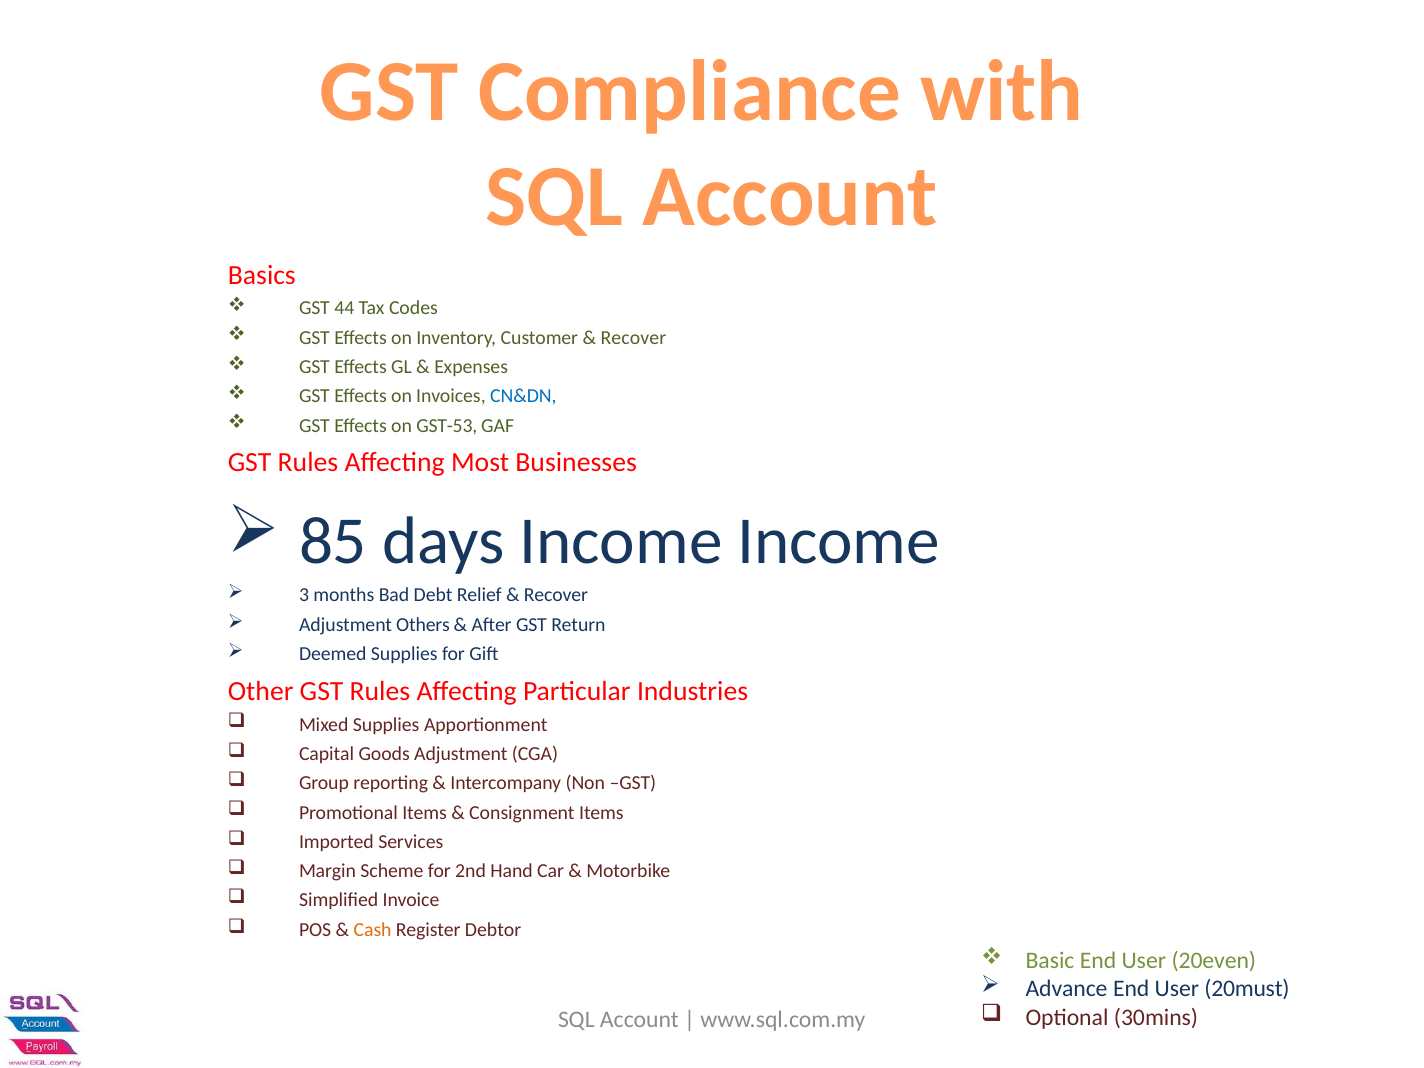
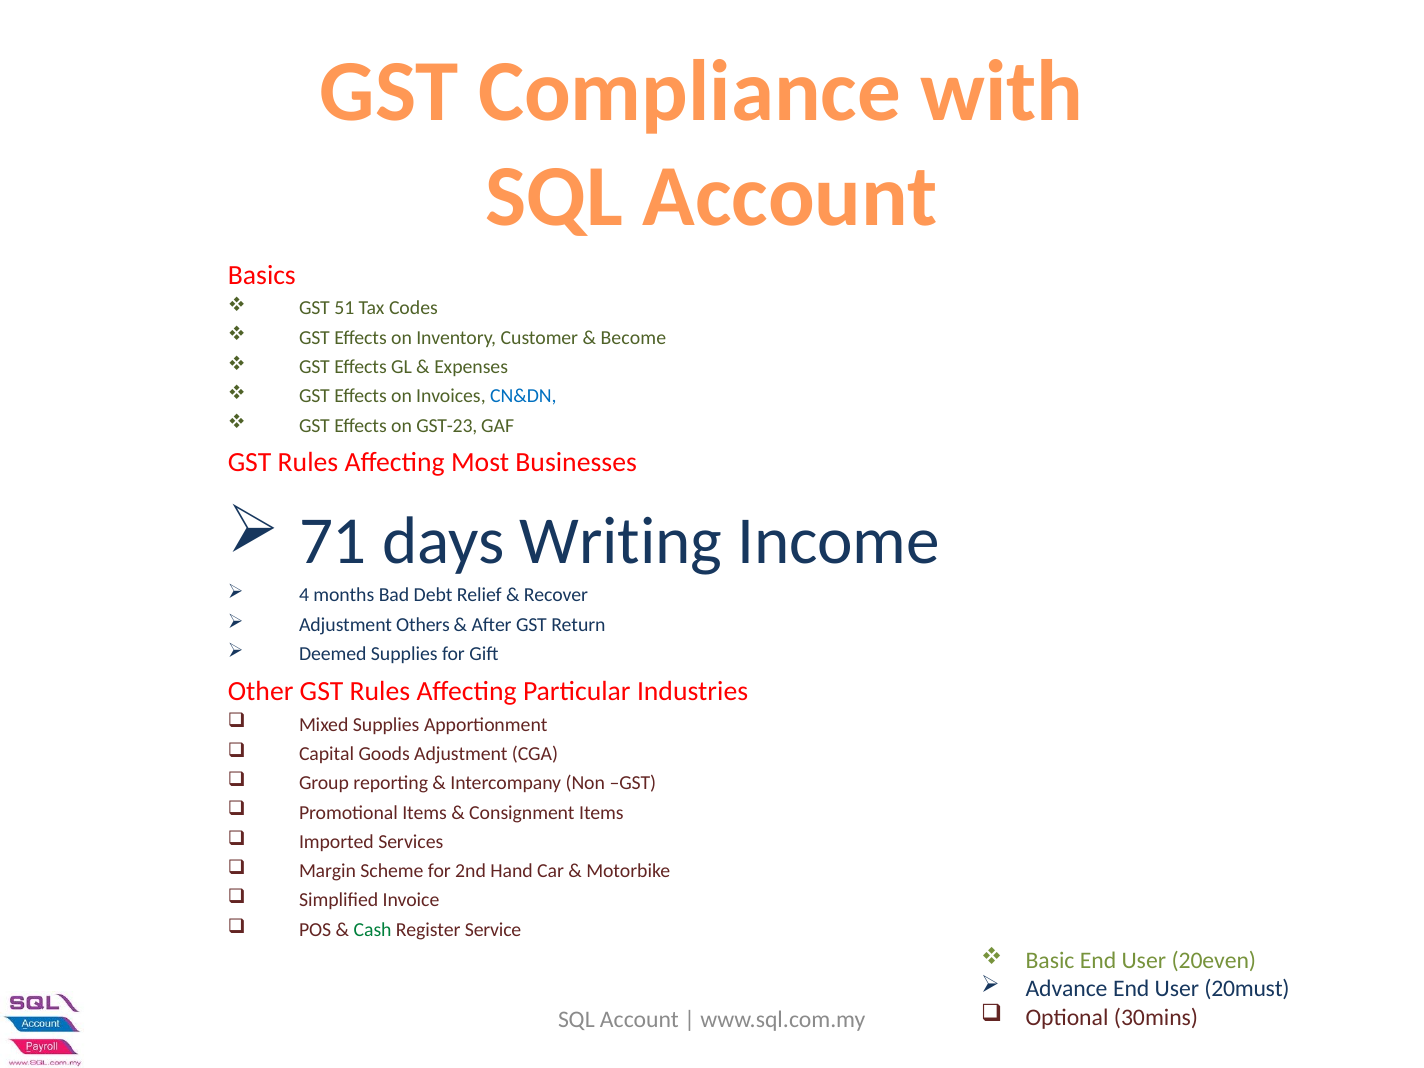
44: 44 -> 51
Recover at (633, 338): Recover -> Become
GST-53: GST-53 -> GST-23
85: 85 -> 71
days Income: Income -> Writing
3: 3 -> 4
Cash colour: orange -> green
Debtor: Debtor -> Service
